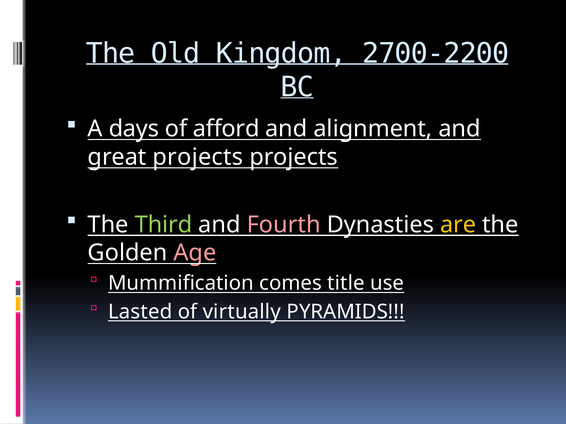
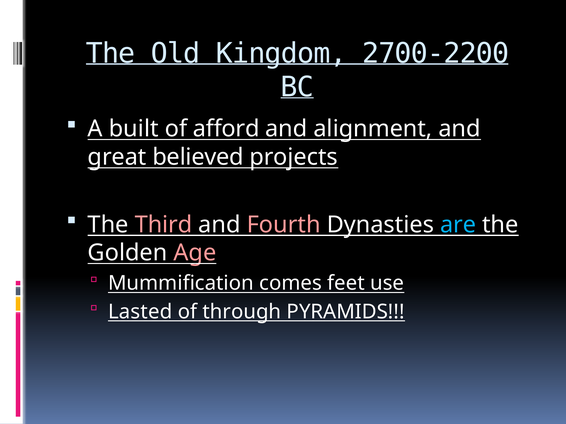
days: days -> built
great projects: projects -> believed
Third colour: light green -> pink
are colour: yellow -> light blue
title: title -> feet
virtually: virtually -> through
